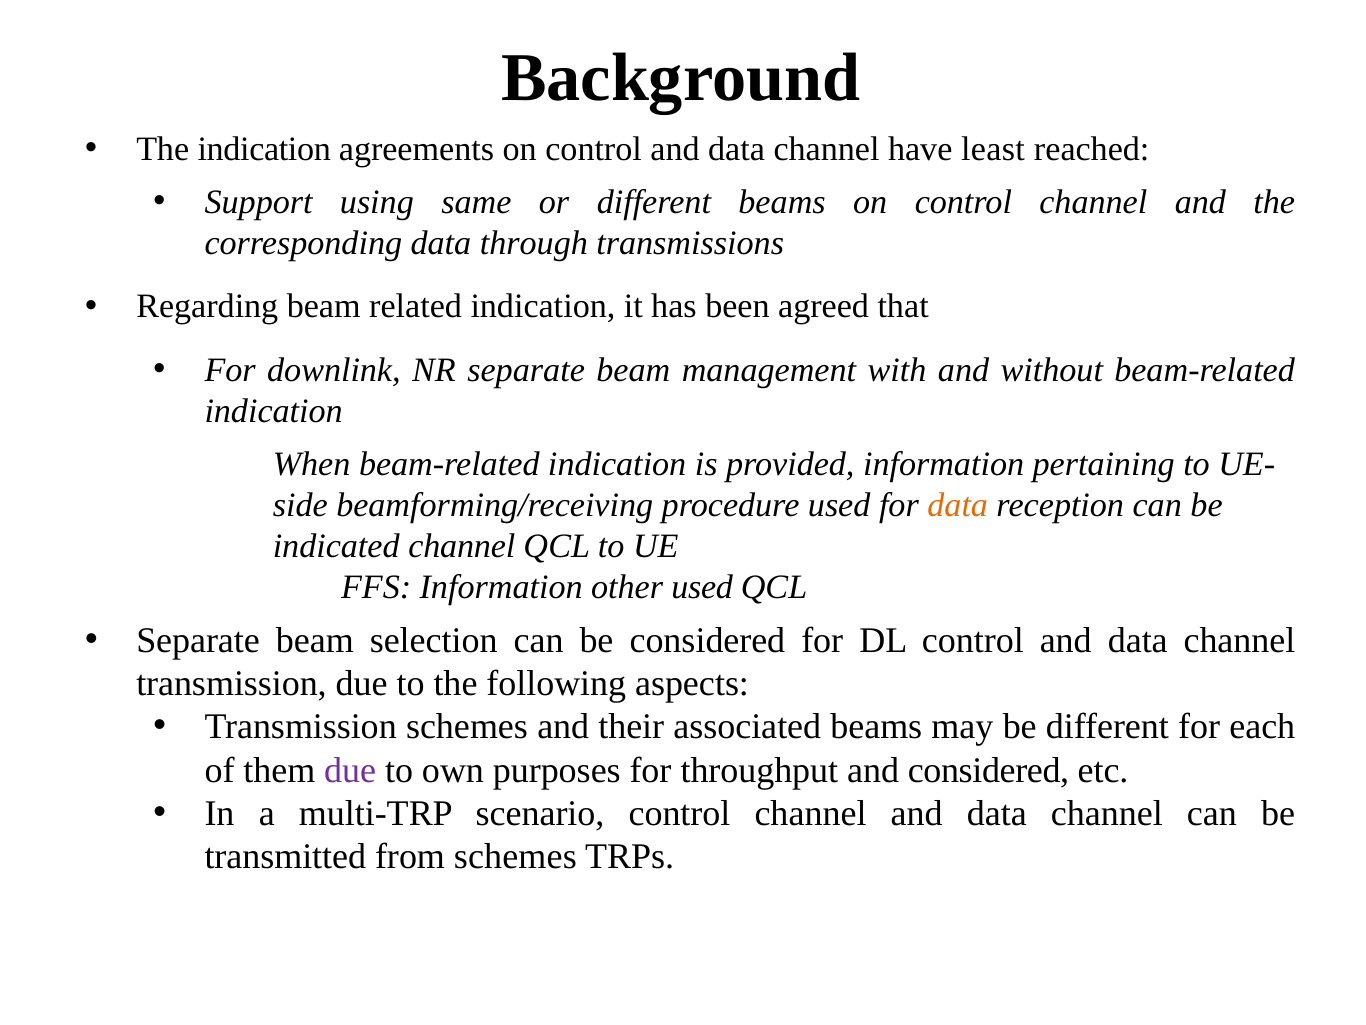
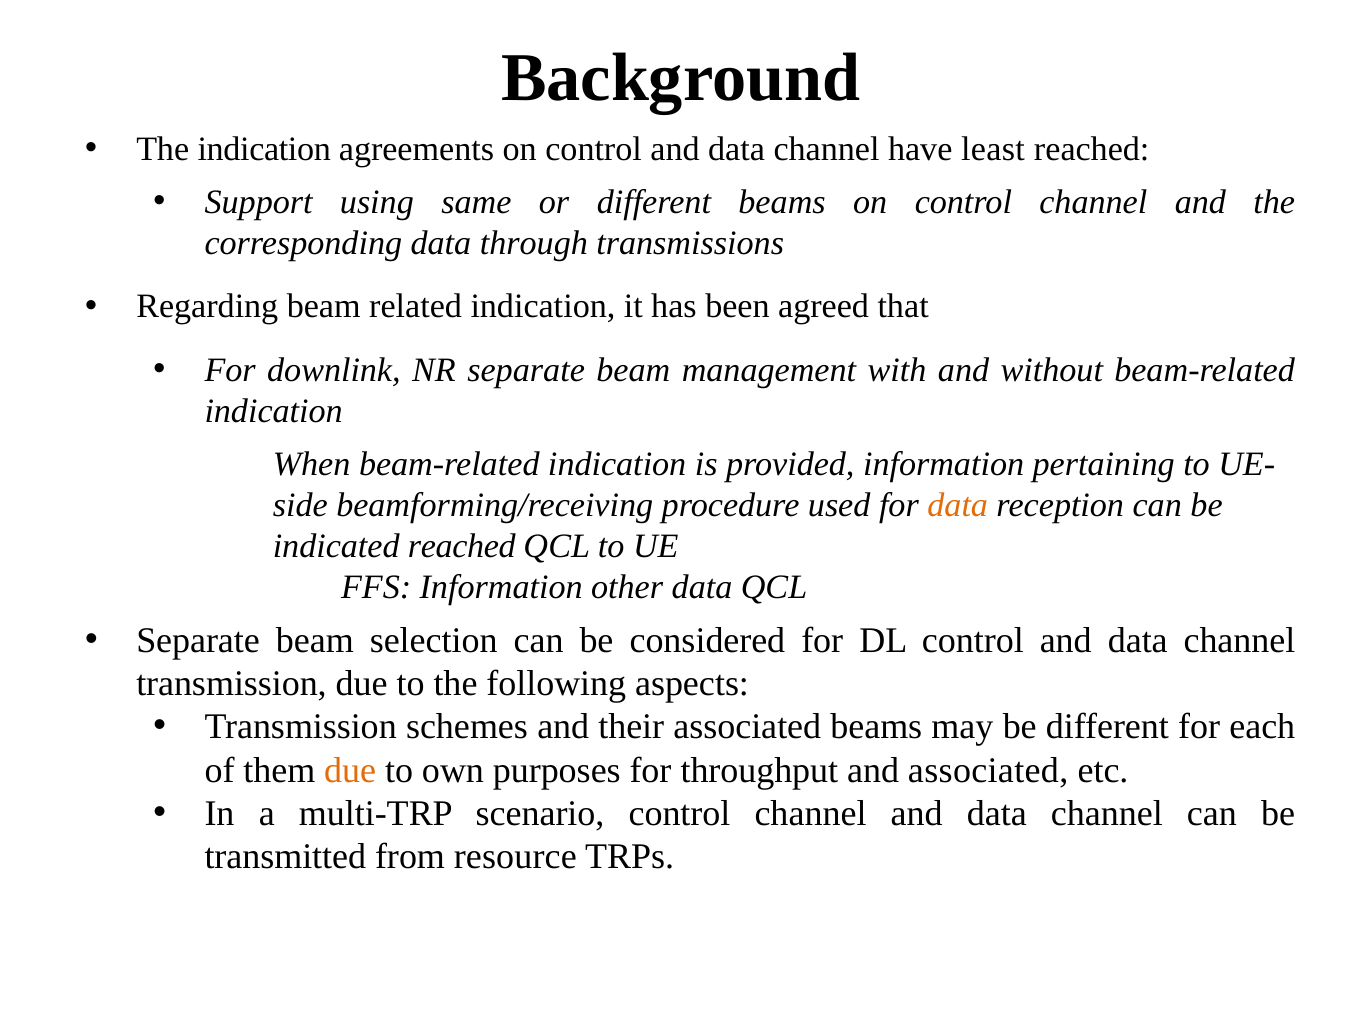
indicated channel: channel -> reached
other used: used -> data
due at (350, 770) colour: purple -> orange
and considered: considered -> associated
from schemes: schemes -> resource
